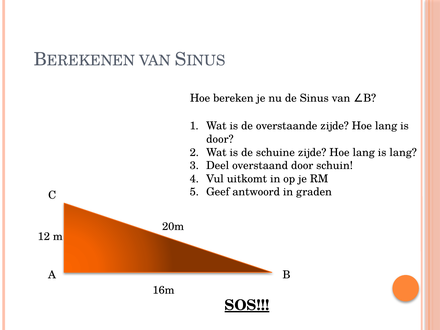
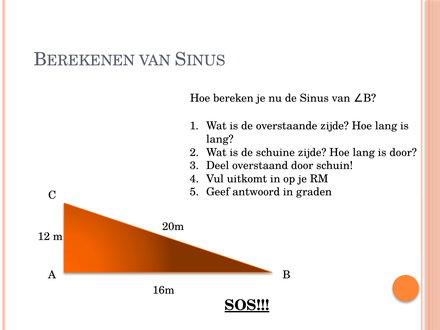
door at (220, 139): door -> lang
is lang: lang -> door
